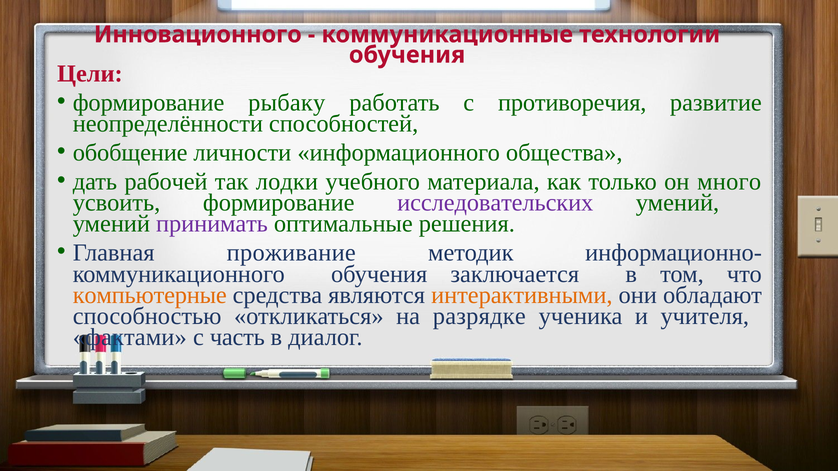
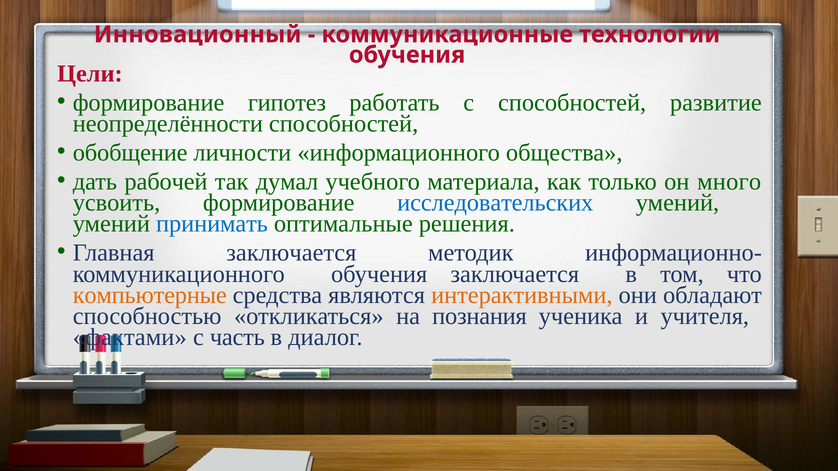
Инновационного: Инновационного -> Инновационный
рыбаку: рыбаку -> гипотез
с противоречия: противоречия -> способностей
лодки: лодки -> думал
исследовательских colour: purple -> blue
принимать colour: purple -> blue
Главная проживание: проживание -> заключается
разрядке: разрядке -> познания
